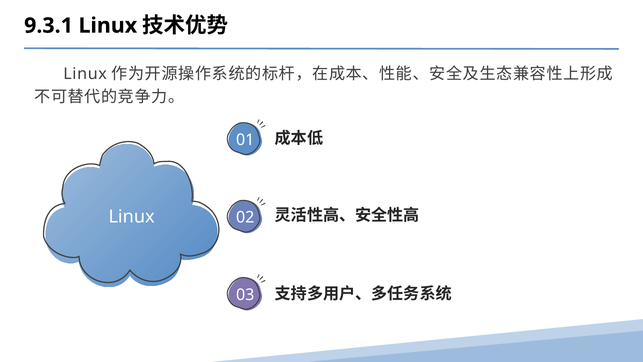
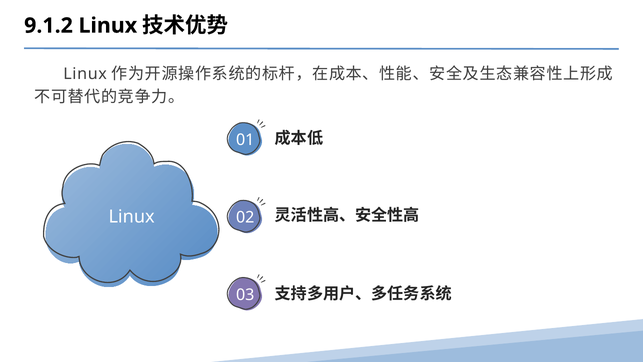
9.3.1: 9.3.1 -> 9.1.2
